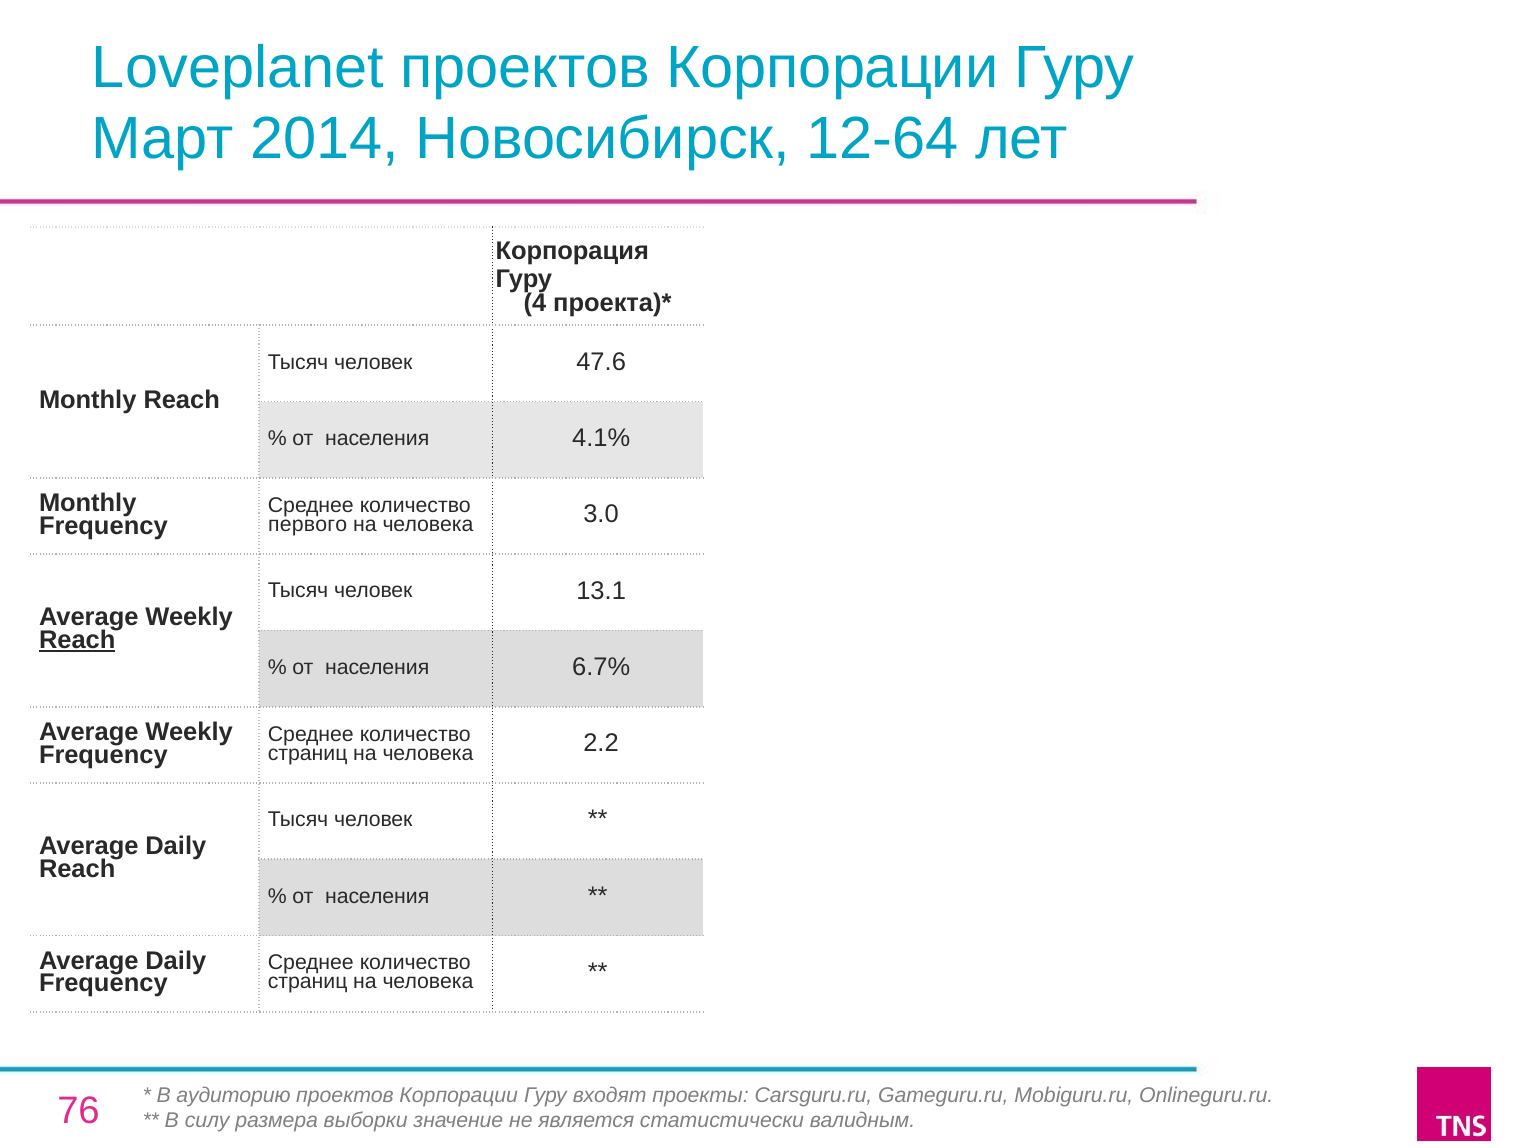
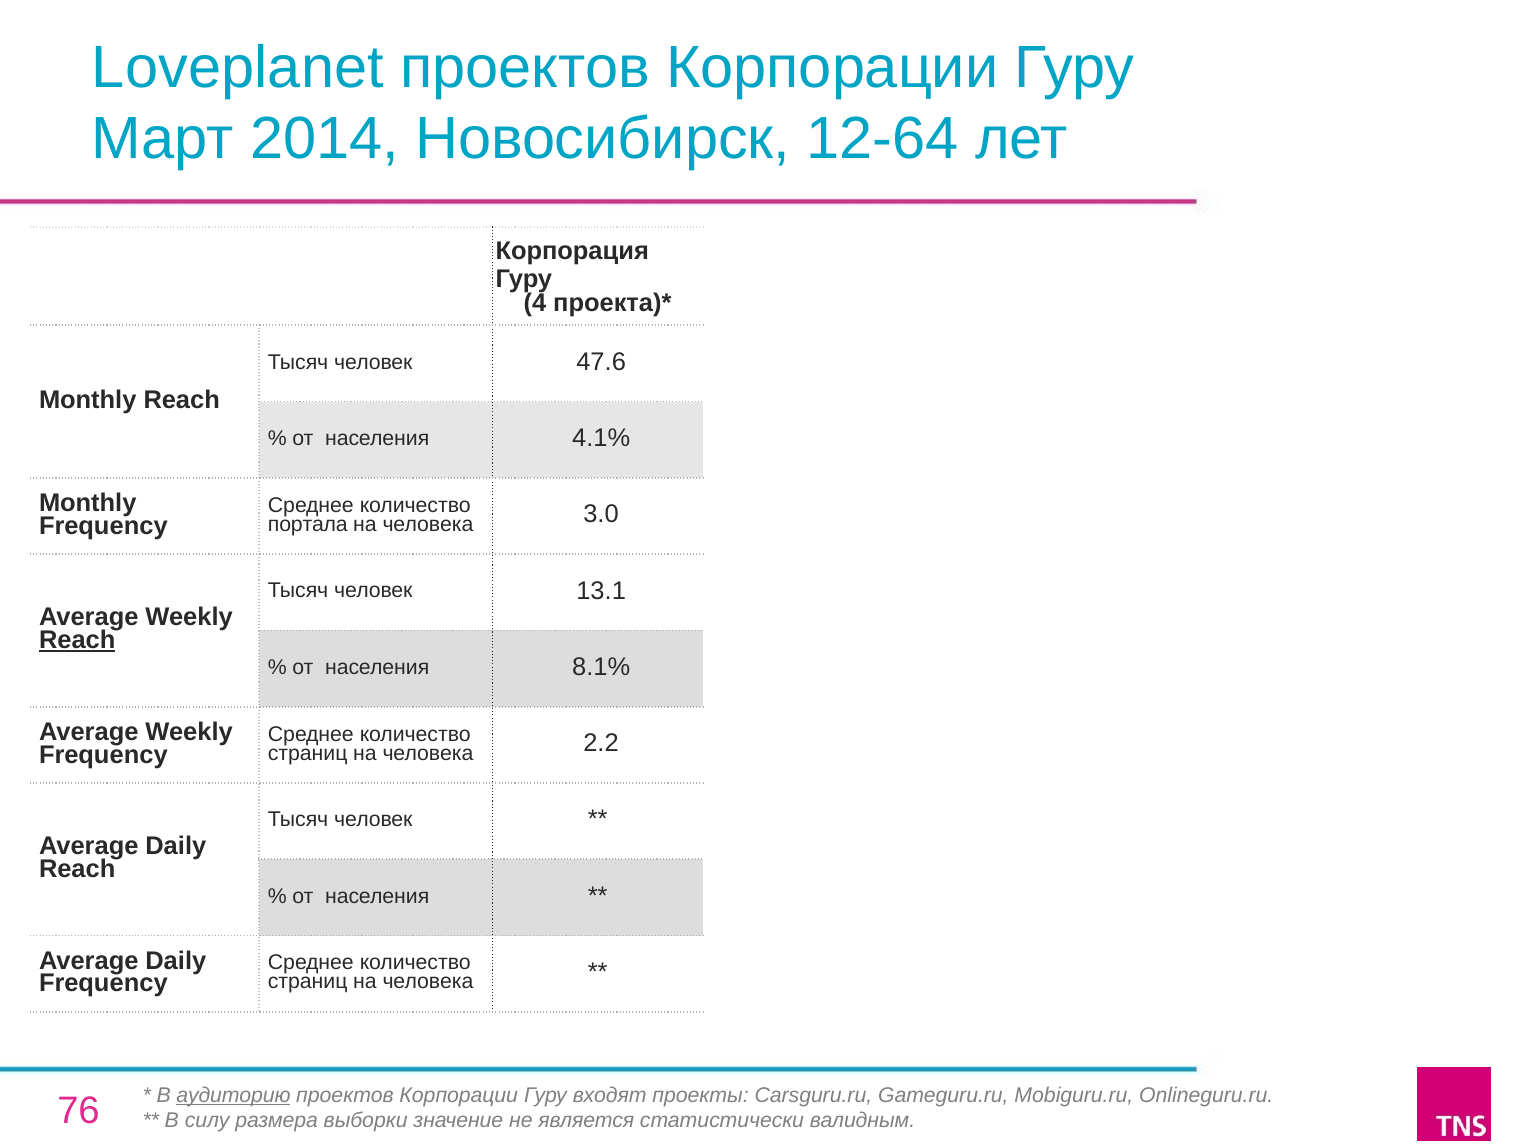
первого: первого -> портала
6.7%: 6.7% -> 8.1%
аудиторию underline: none -> present
